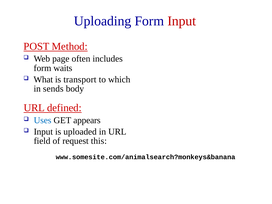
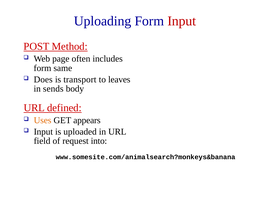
waits: waits -> same
What: What -> Does
which: which -> leaves
Uses colour: blue -> orange
this: this -> into
